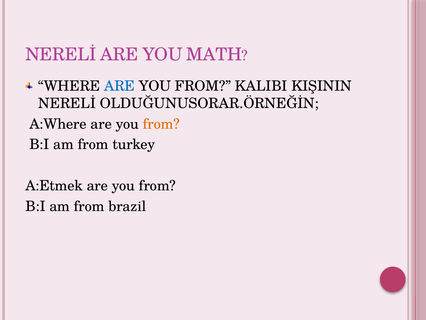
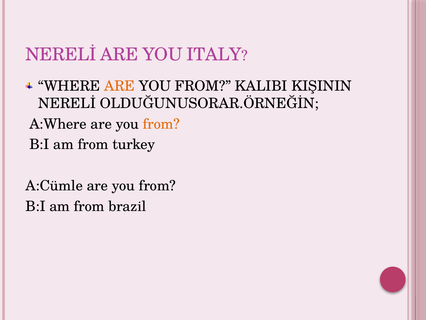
MATH: MATH -> ITALY
ARE at (120, 86) colour: blue -> orange
A:Etmek: A:Etmek -> A:Cümle
